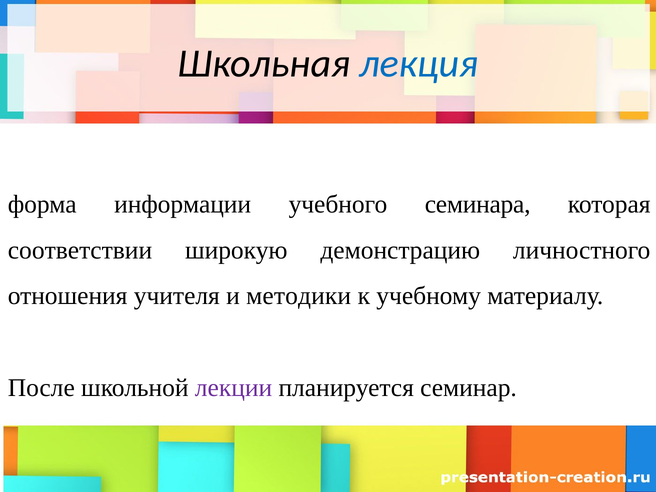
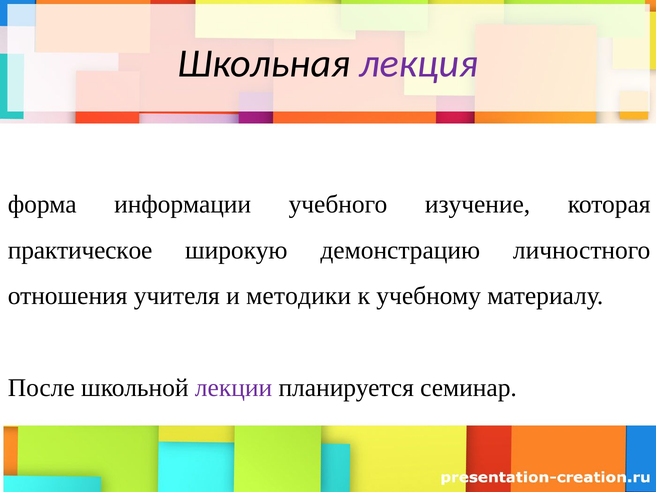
лекция colour: blue -> purple
семинара: семинара -> изучение
соответствии: соответствии -> практическое
